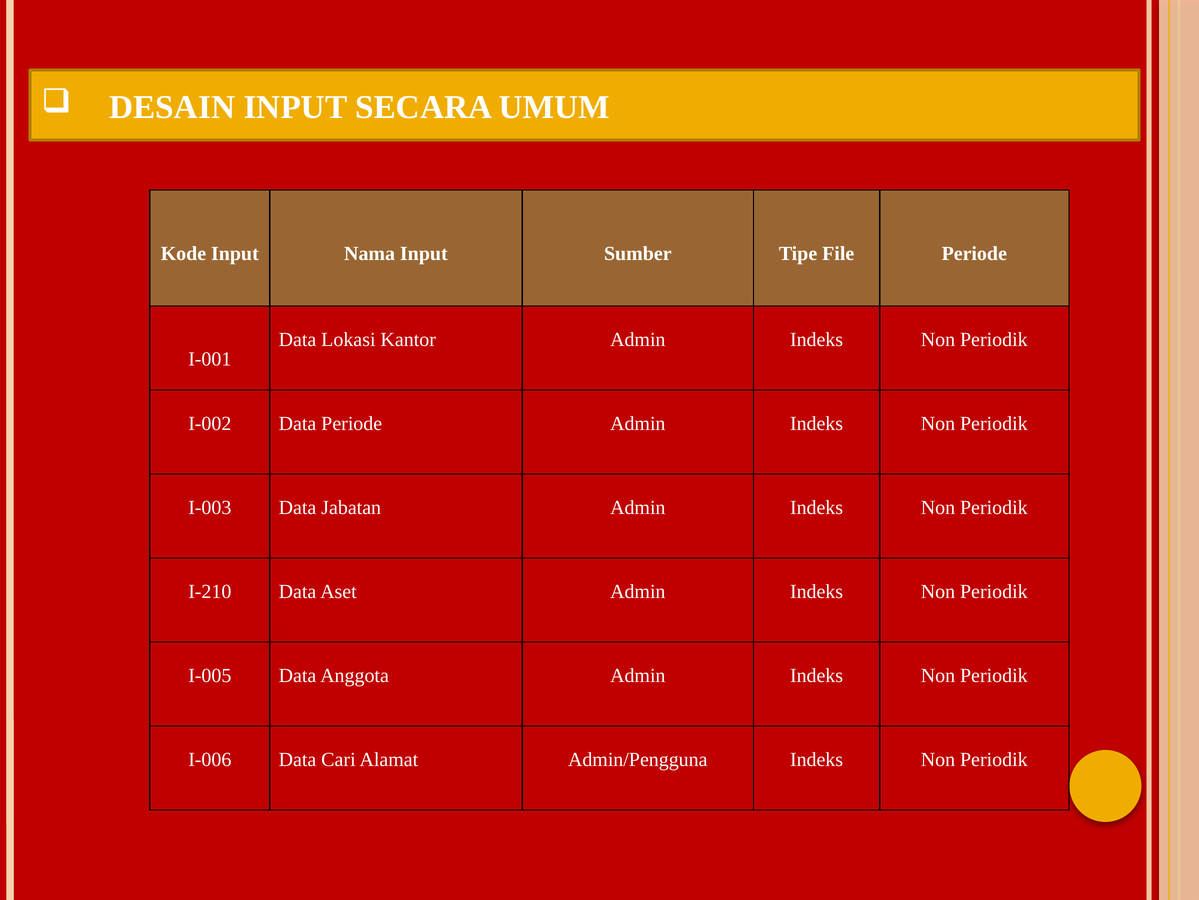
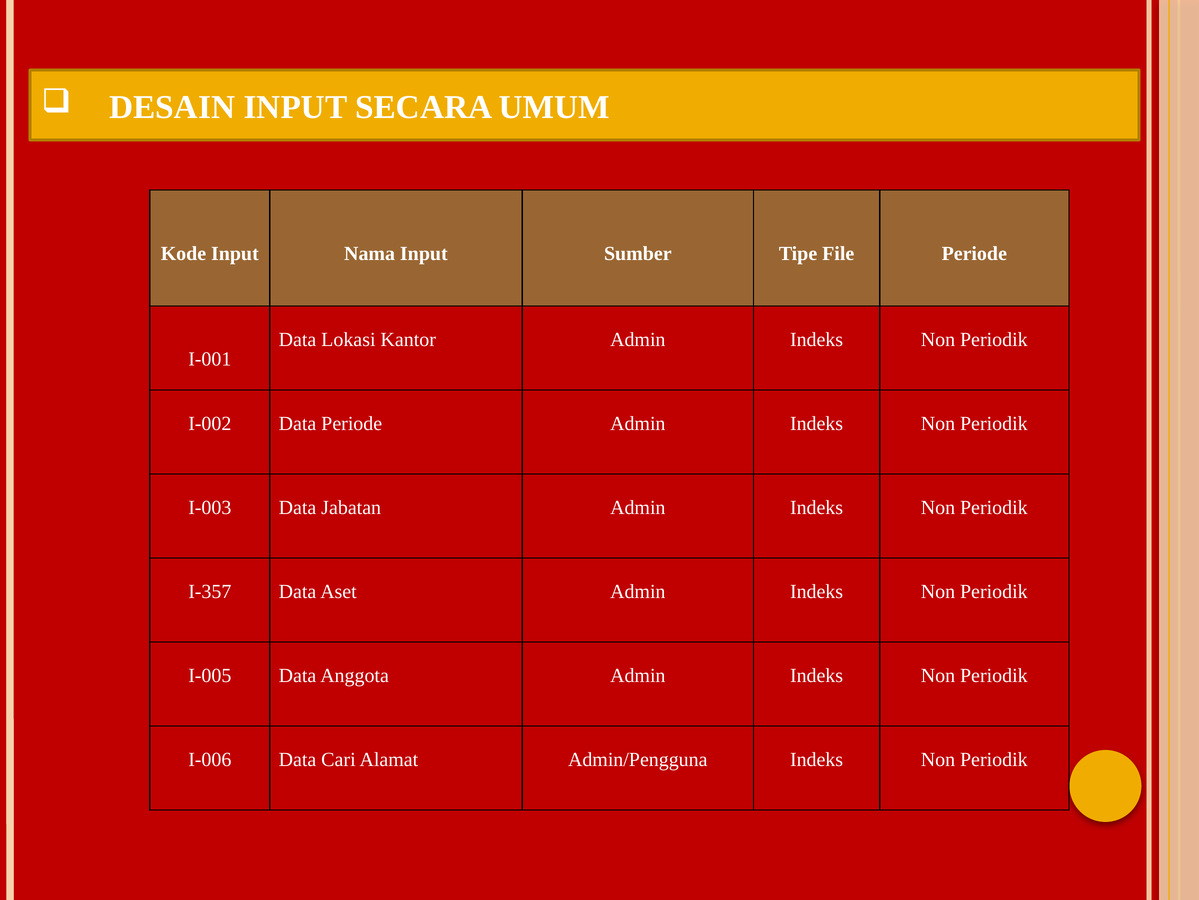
I-210: I-210 -> I-357
